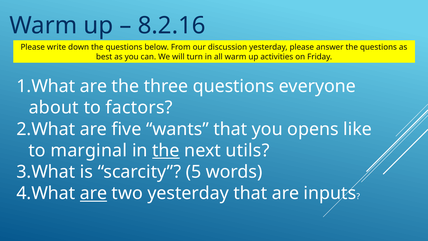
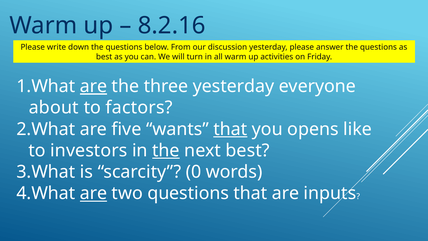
are at (94, 86) underline: none -> present
three questions: questions -> yesterday
that at (230, 129) underline: none -> present
marginal: marginal -> investors
next utils: utils -> best
5: 5 -> 0
two yesterday: yesterday -> questions
